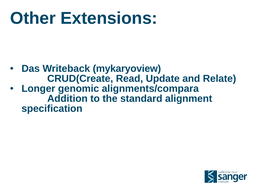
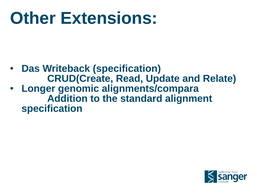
Writeback mykaryoview: mykaryoview -> specification
